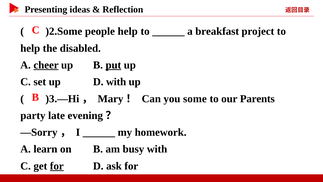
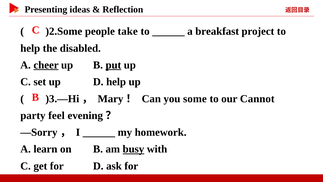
people help: help -> take
D with: with -> help
Parents: Parents -> Cannot
late: late -> feel
busy underline: none -> present
for at (57, 166) underline: present -> none
